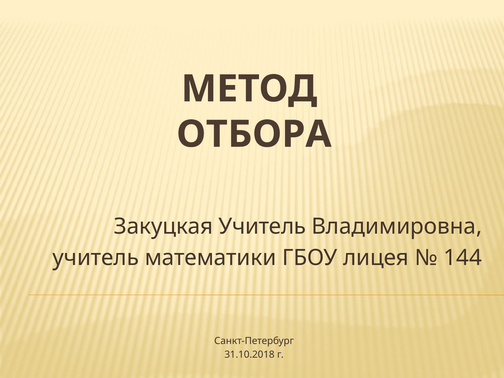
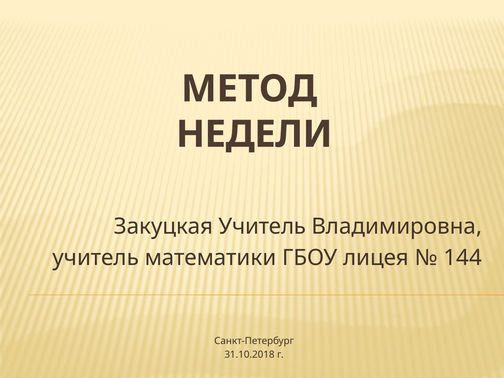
ОТБОРА: ОТБОРА -> НЕДЕЛИ
